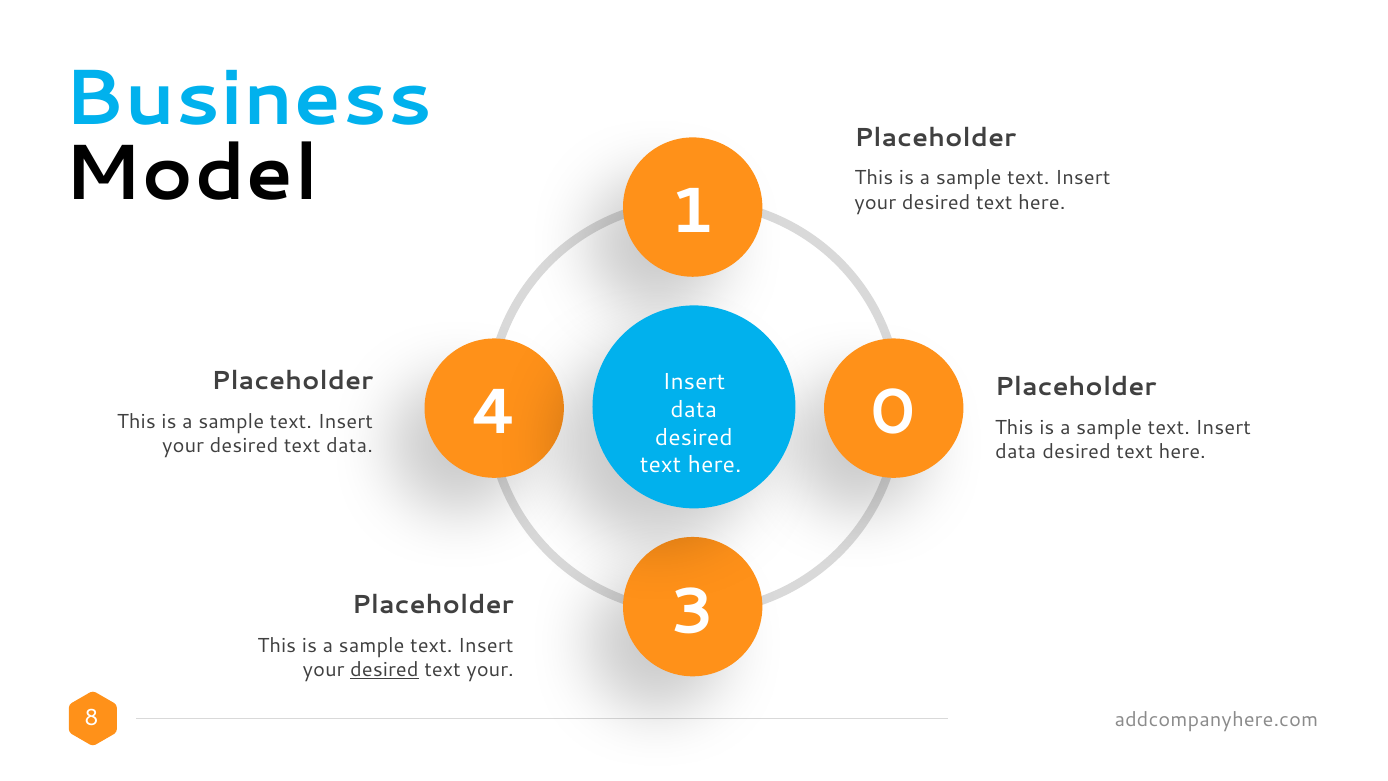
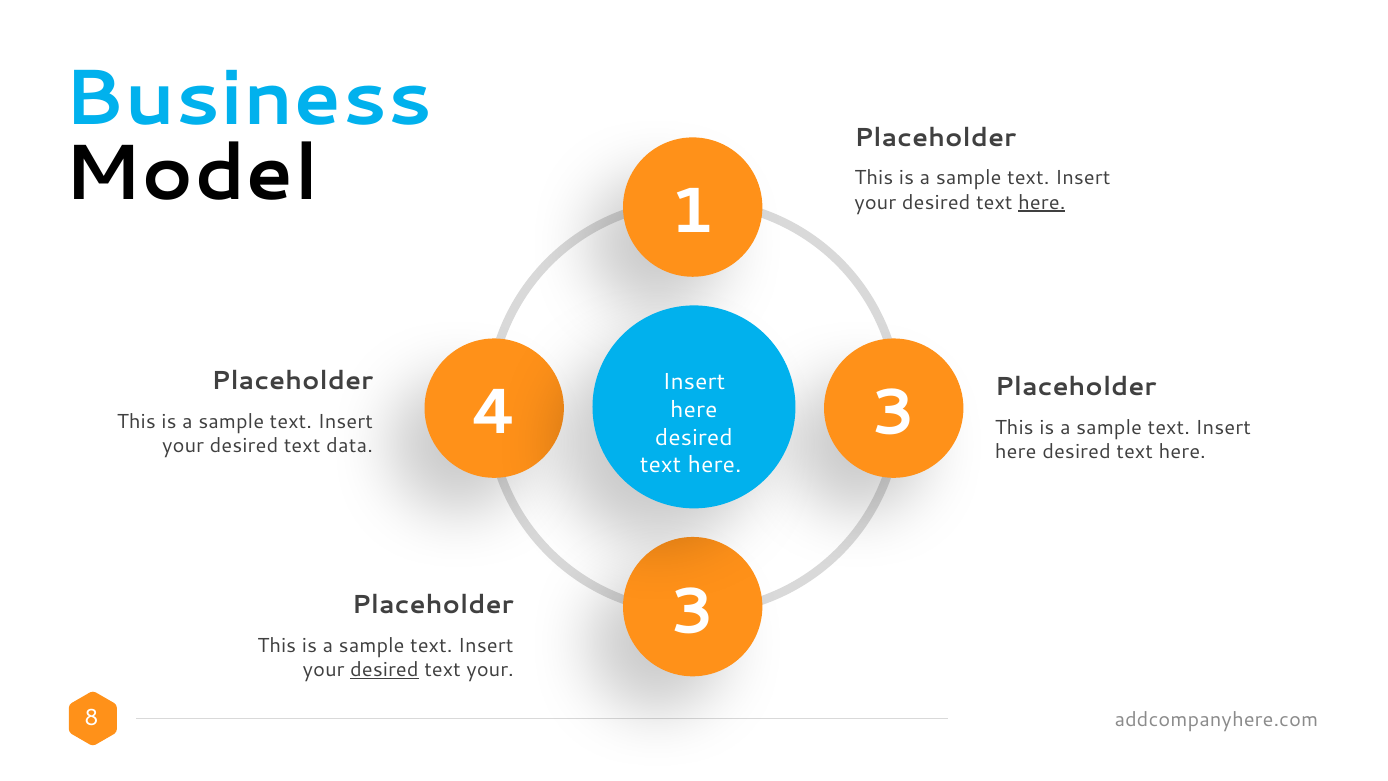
here at (1042, 202) underline: none -> present
0 at (894, 413): 0 -> 3
data at (694, 410): data -> here
data at (1016, 452): data -> here
